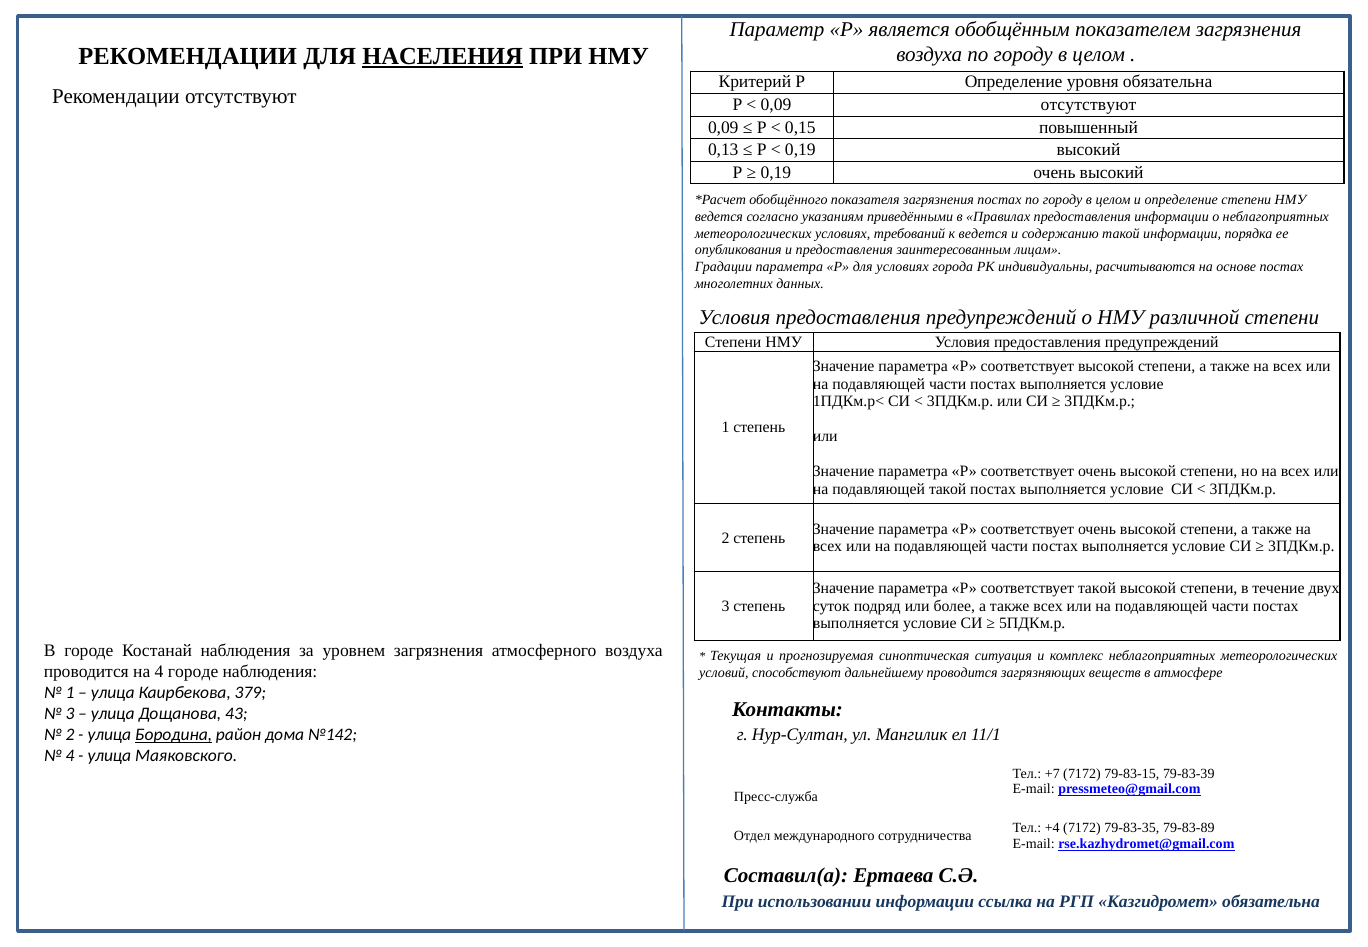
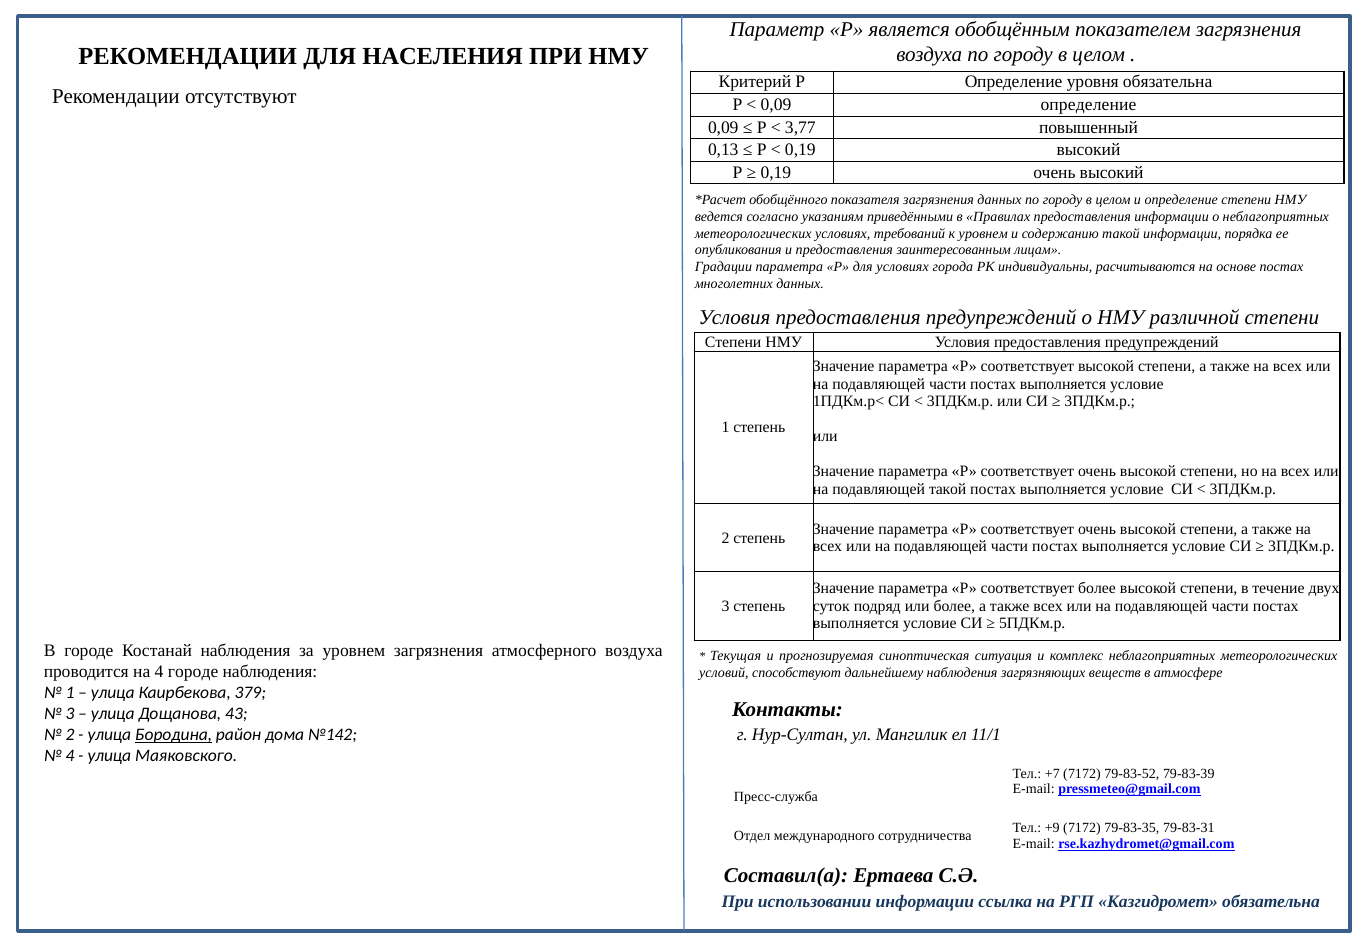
НАСЕЛЕНИЯ underline: present -> none
0,09 отсутствуют: отсутствуют -> определение
0,15: 0,15 -> 3,77
загрязнения постах: постах -> данных
к ведется: ведется -> уровнем
соответствует такой: такой -> более
дальнейшему проводится: проводится -> наблюдения
79-83-15: 79-83-15 -> 79-83-52
+4: +4 -> +9
79-83-89: 79-83-89 -> 79-83-31
